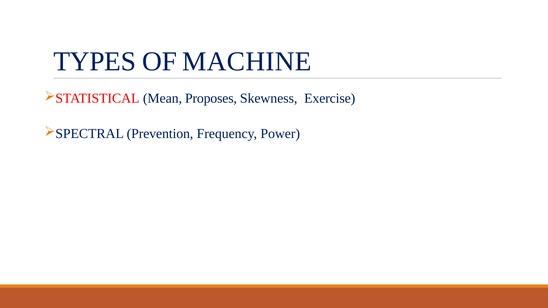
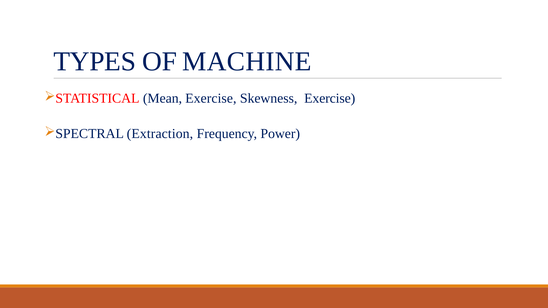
Mean Proposes: Proposes -> Exercise
Prevention: Prevention -> Extraction
